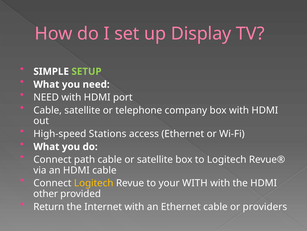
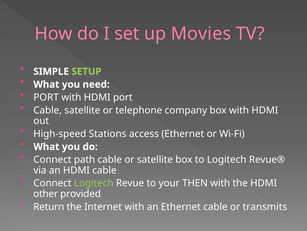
Display: Display -> Movies
NEED at (46, 97): NEED -> PORT
Logitech at (94, 183) colour: yellow -> light green
your WITH: WITH -> THEN
providers: providers -> transmits
